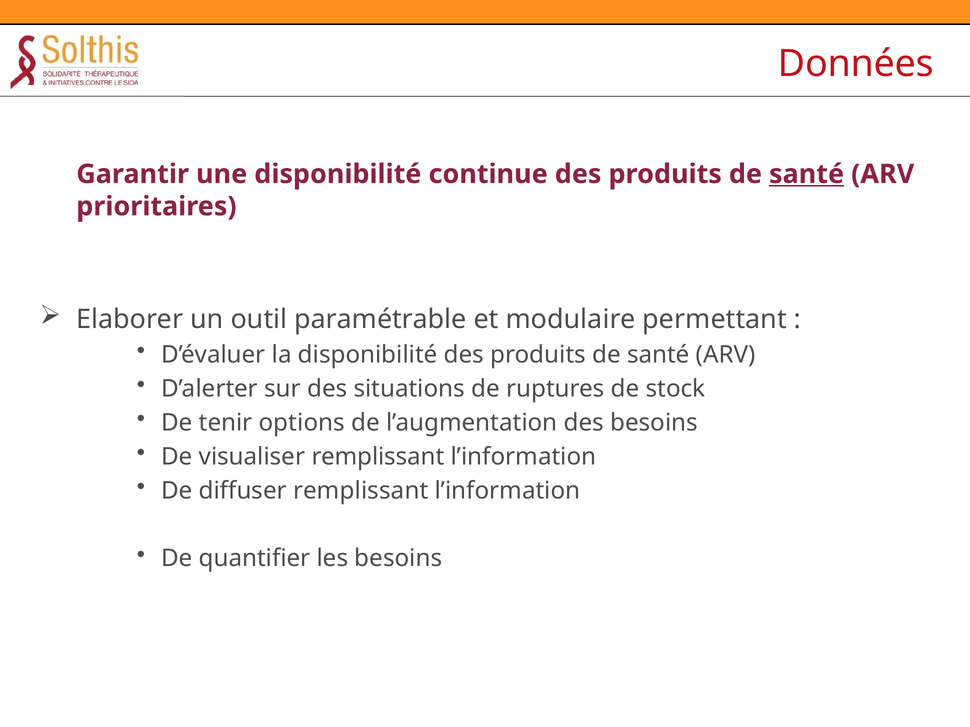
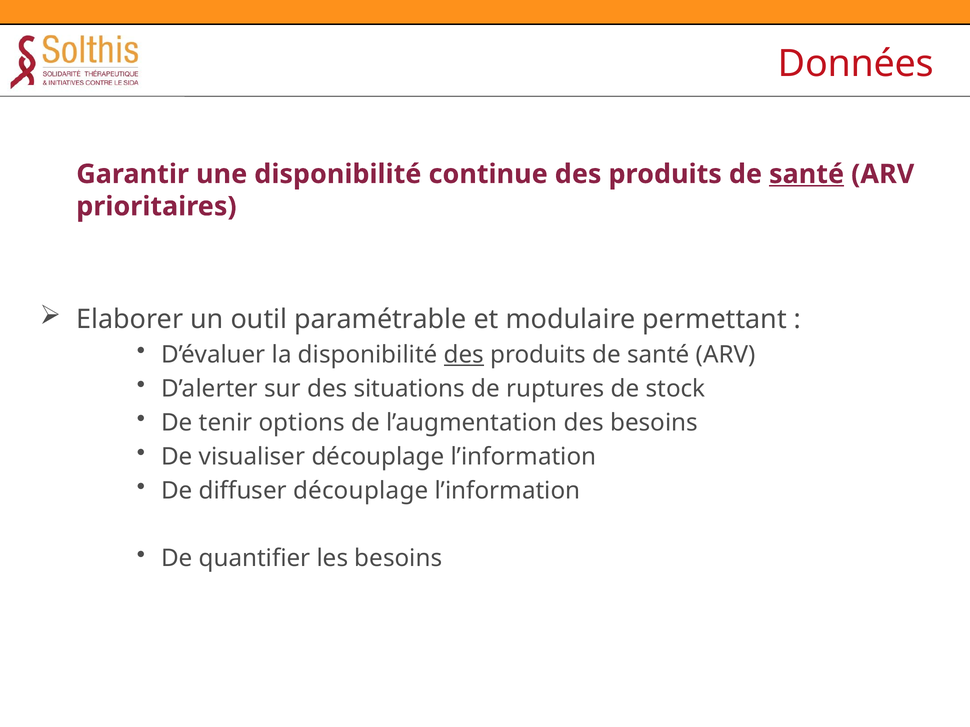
des at (464, 355) underline: none -> present
visualiser remplissant: remplissant -> découplage
diffuser remplissant: remplissant -> découplage
